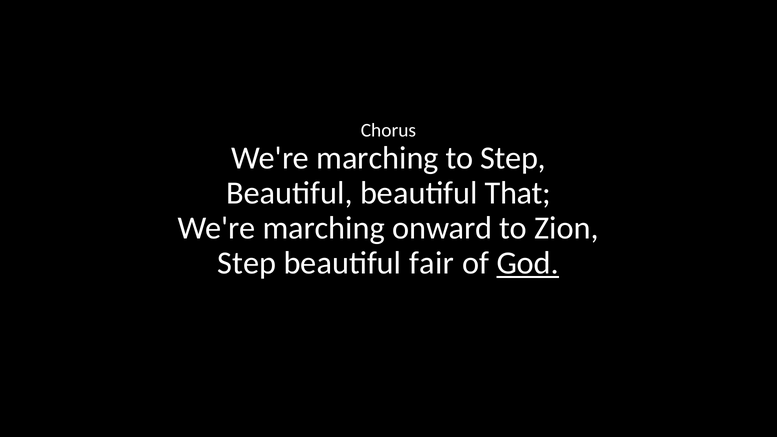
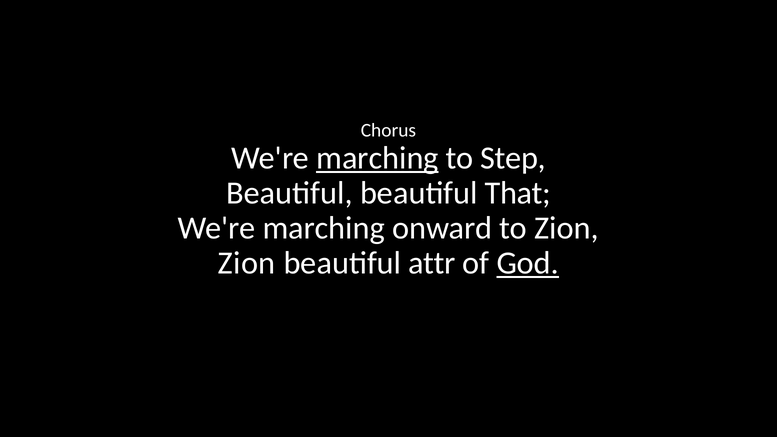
marching at (377, 158) underline: none -> present
Step at (247, 263): Step -> Zion
fair: fair -> attr
